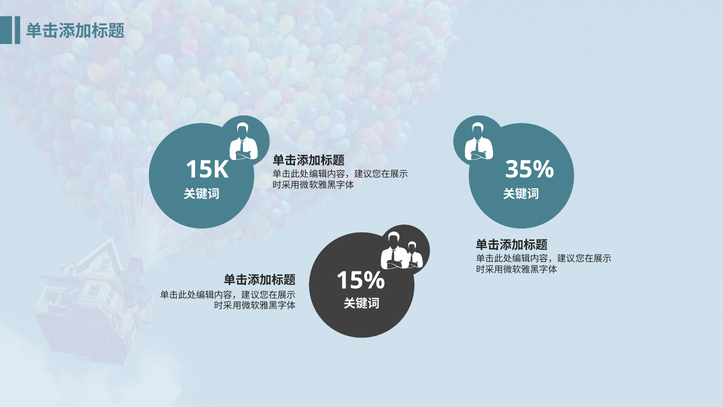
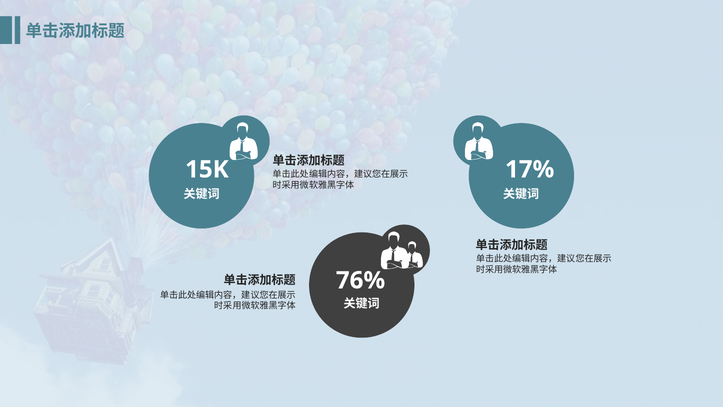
35%: 35% -> 17%
15%: 15% -> 76%
